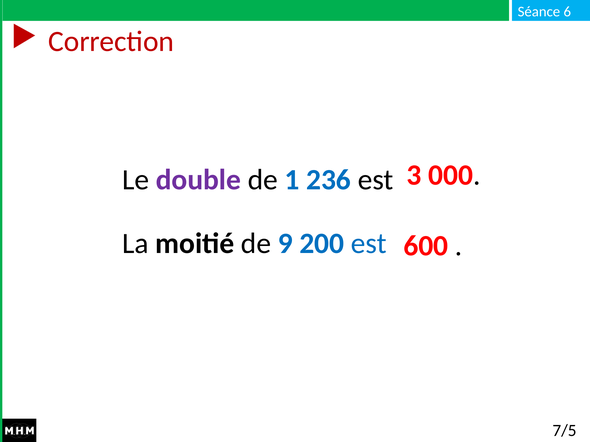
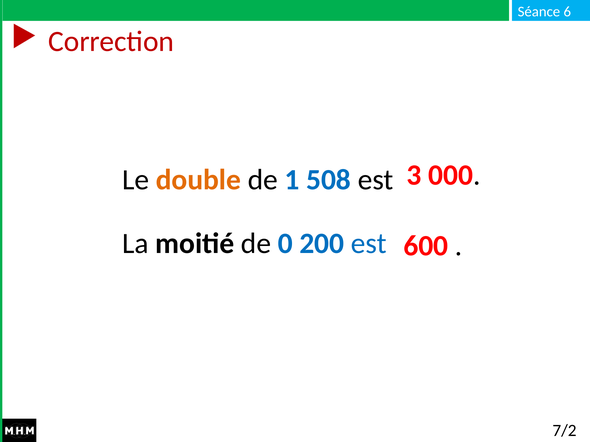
double colour: purple -> orange
236: 236 -> 508
9: 9 -> 0
7/5: 7/5 -> 7/2
